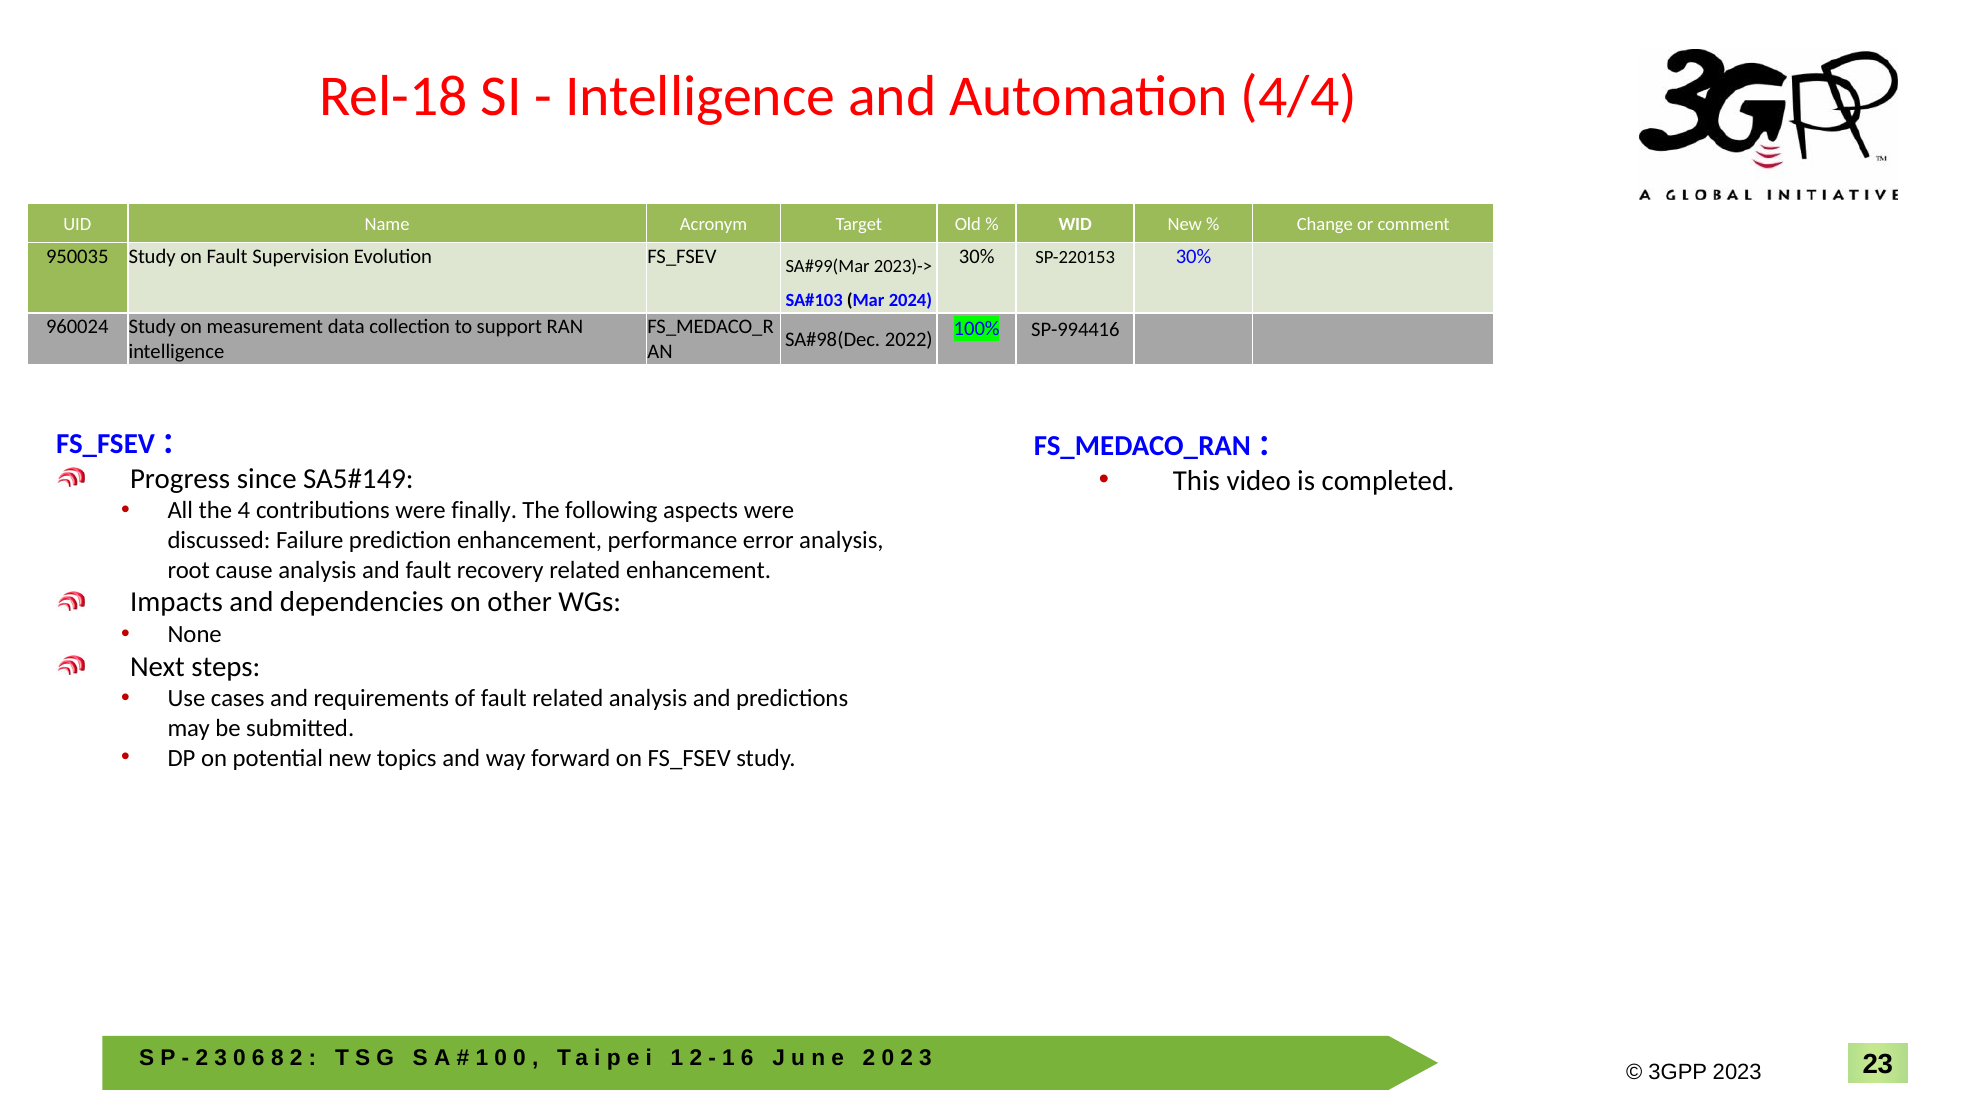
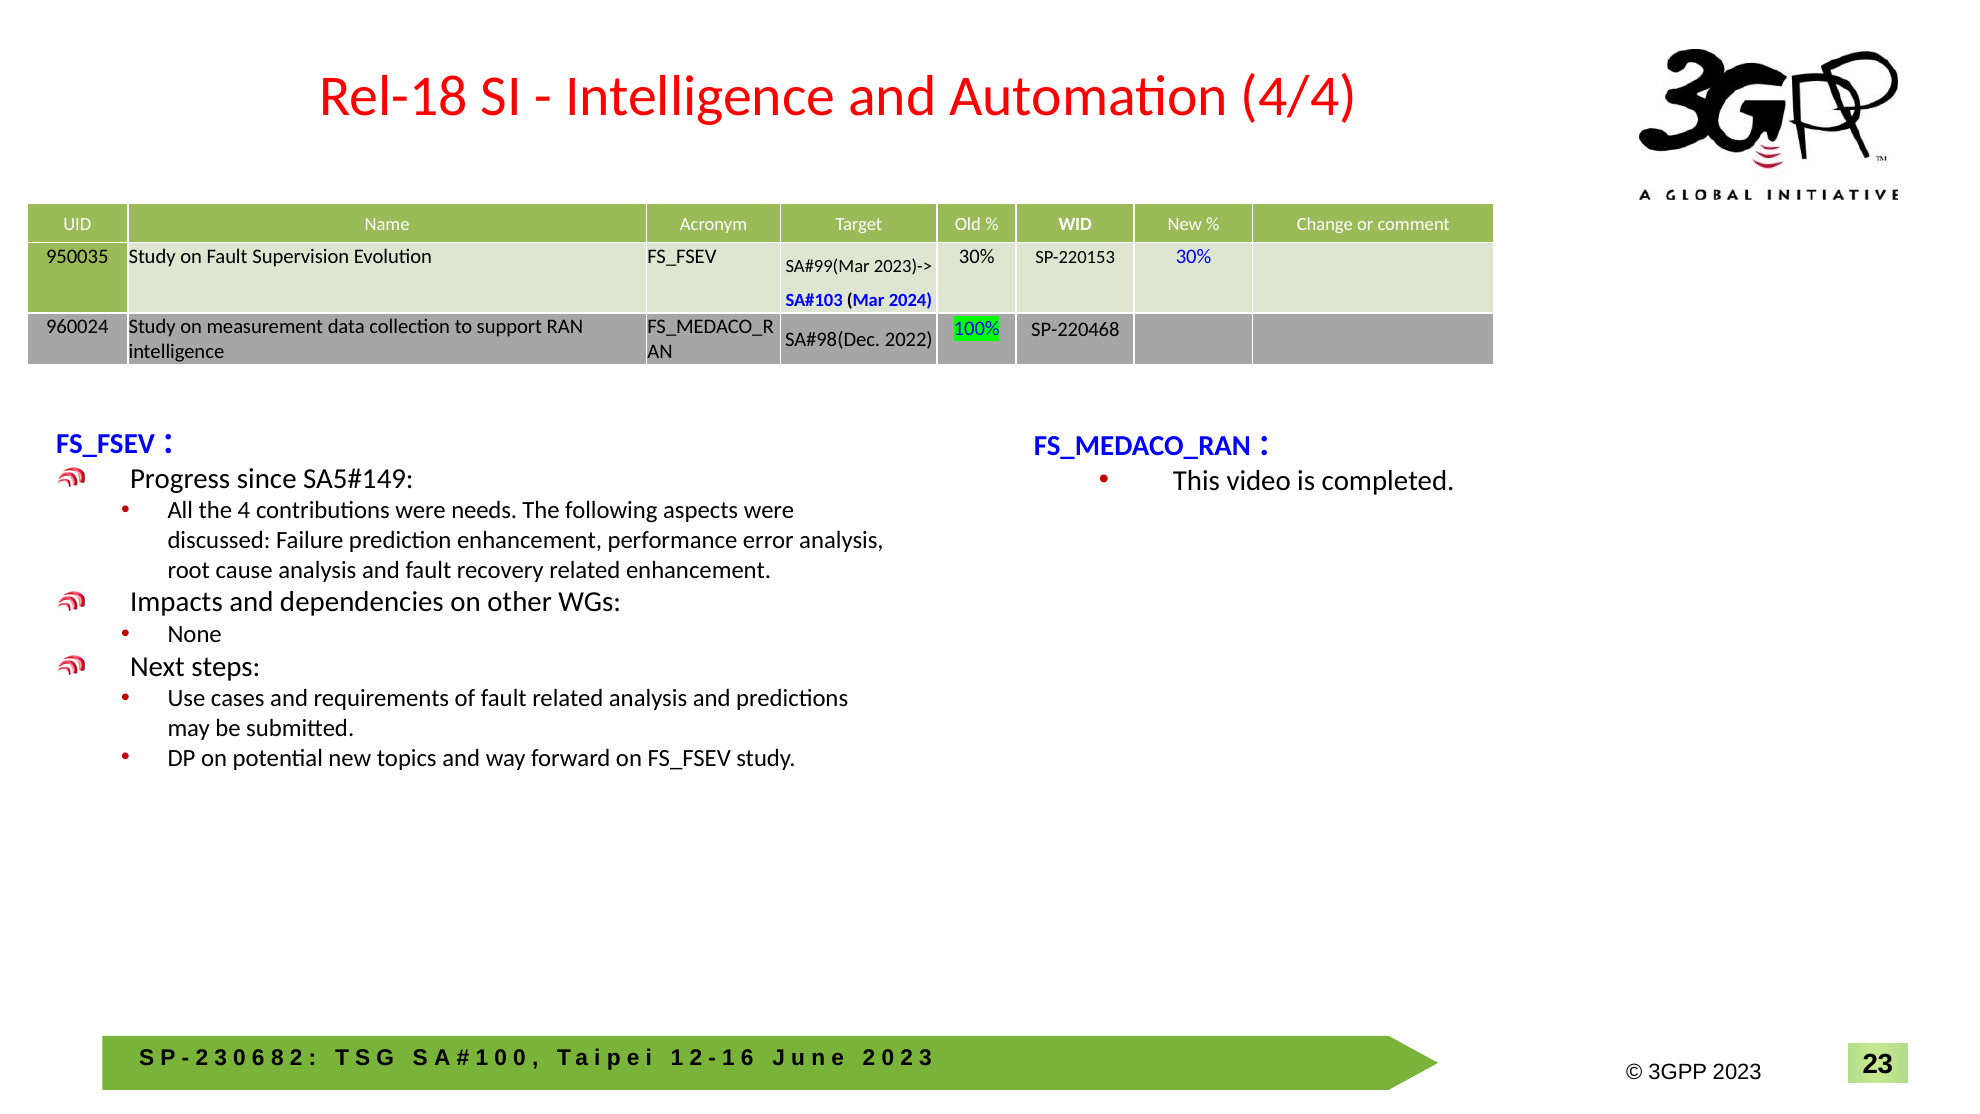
SP-994416: SP-994416 -> SP-220468
finally: finally -> needs
